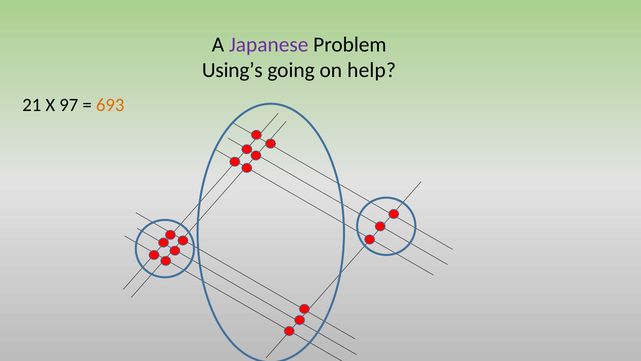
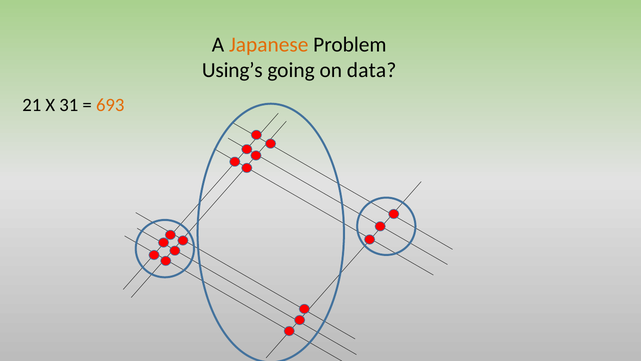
Japanese colour: purple -> orange
help: help -> data
97: 97 -> 31
